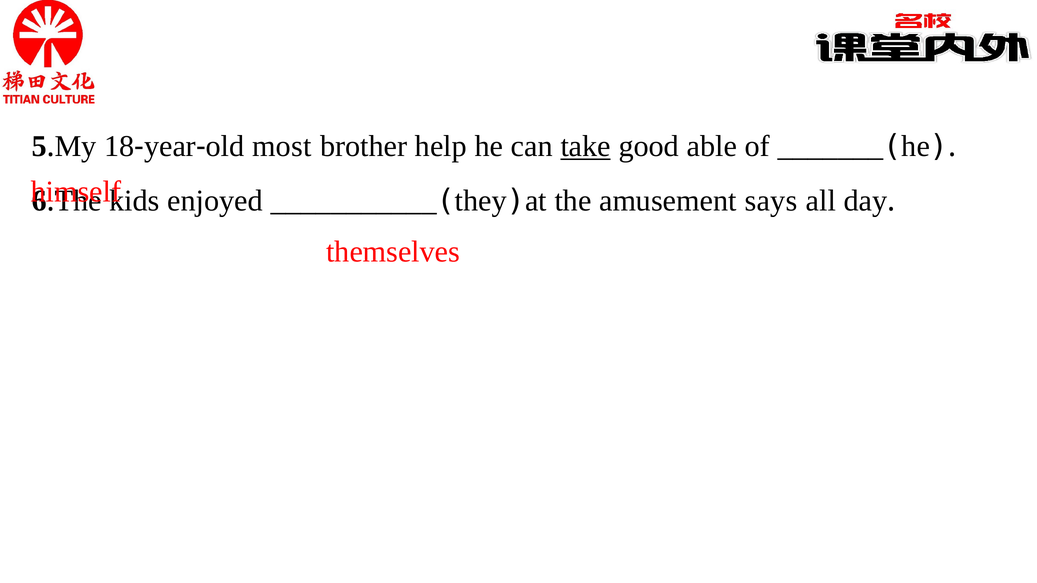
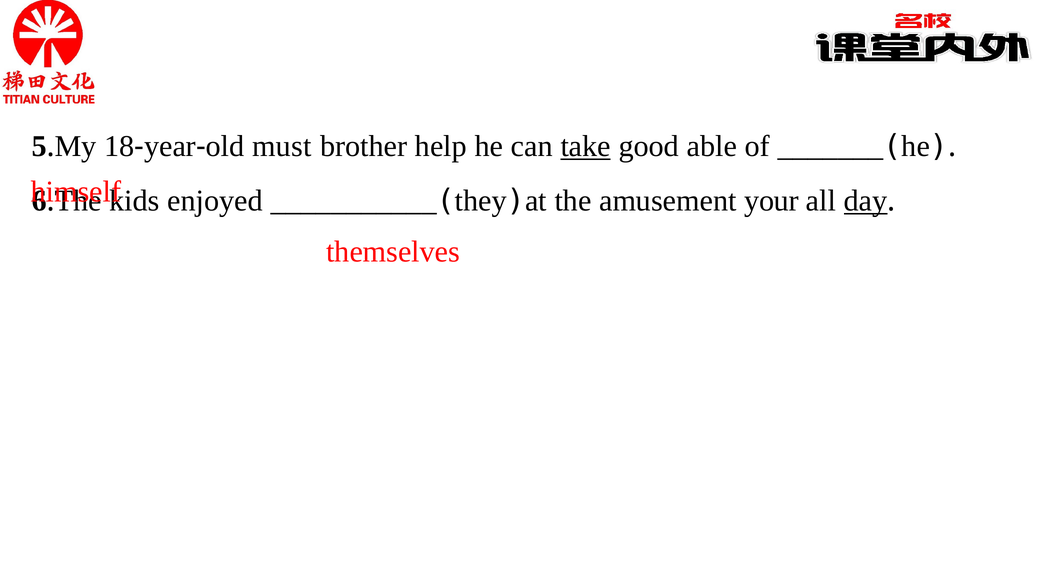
most: most -> must
says: says -> your
day underline: none -> present
